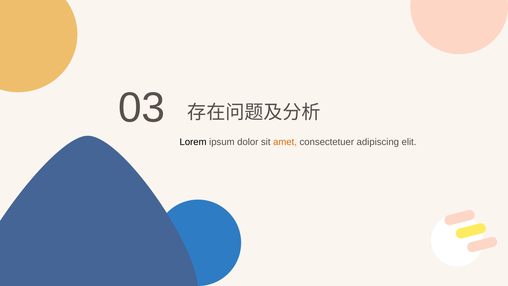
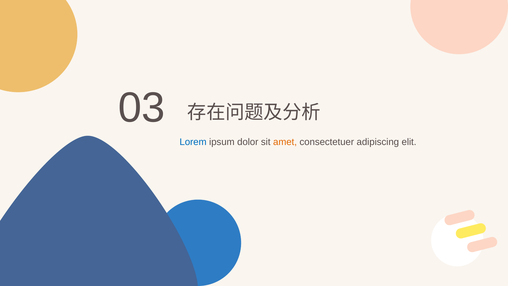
Lorem colour: black -> blue
